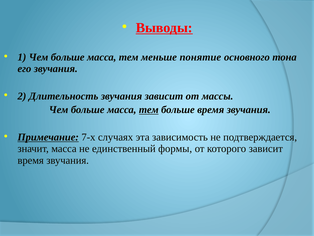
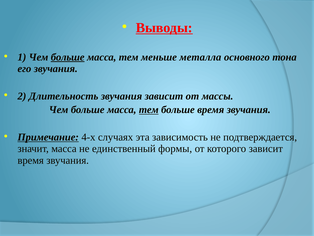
больше at (68, 57) underline: none -> present
понятие: понятие -> металла
7-х: 7-х -> 4-х
